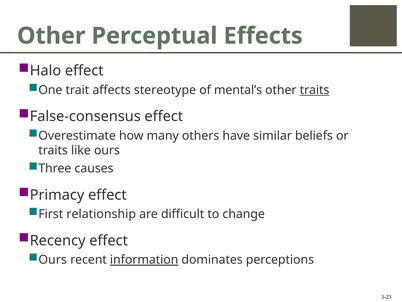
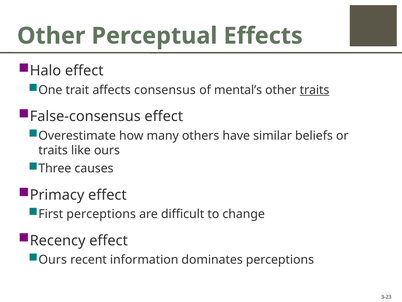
stereotype: stereotype -> consensus
First relationship: relationship -> perceptions
information underline: present -> none
